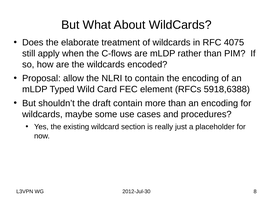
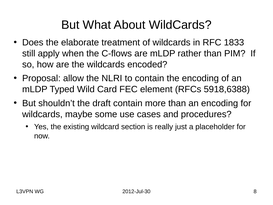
4075: 4075 -> 1833
